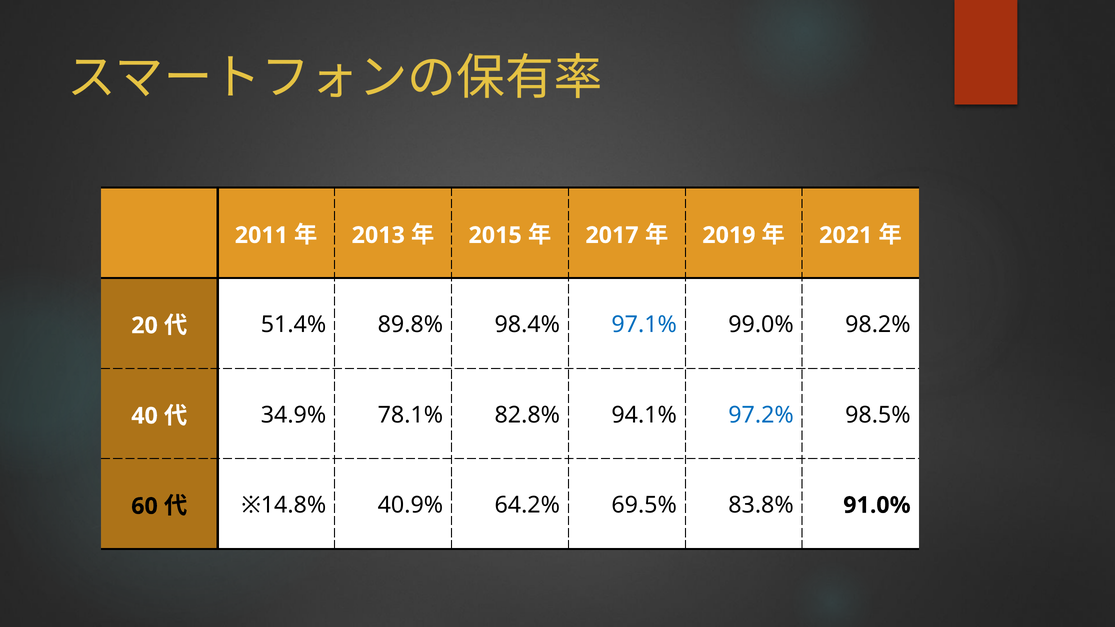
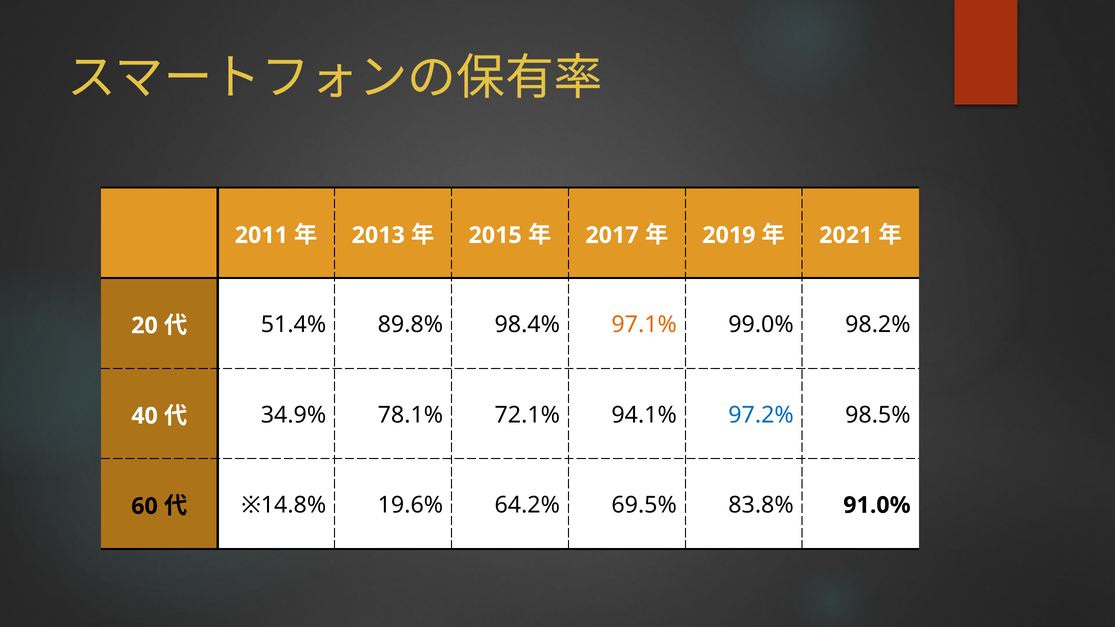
97.1% colour: blue -> orange
82.8%: 82.8% -> 72.1%
40.9%: 40.9% -> 19.6%
